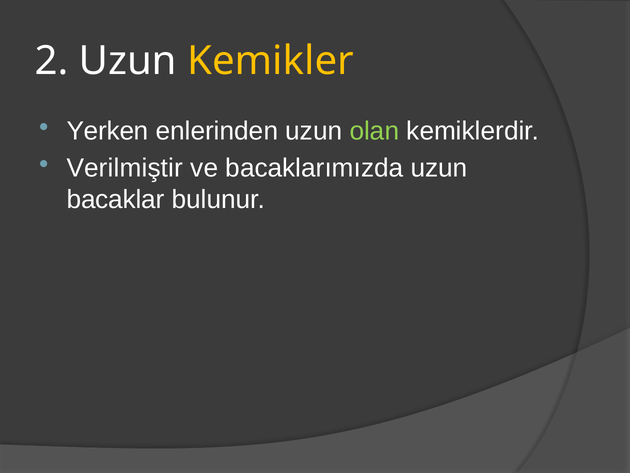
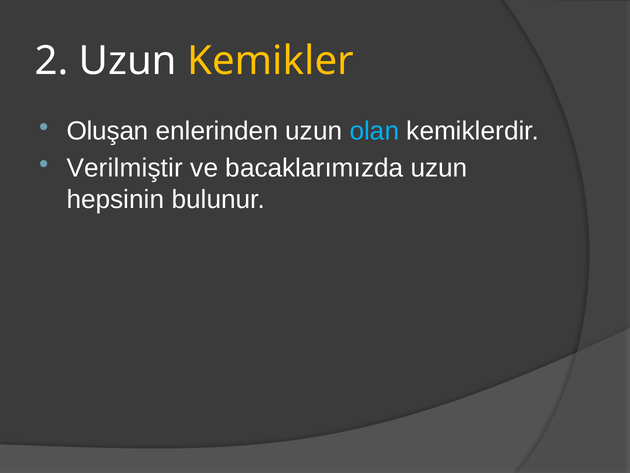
Yerken: Yerken -> Oluşan
olan colour: light green -> light blue
bacaklar: bacaklar -> hepsinin
